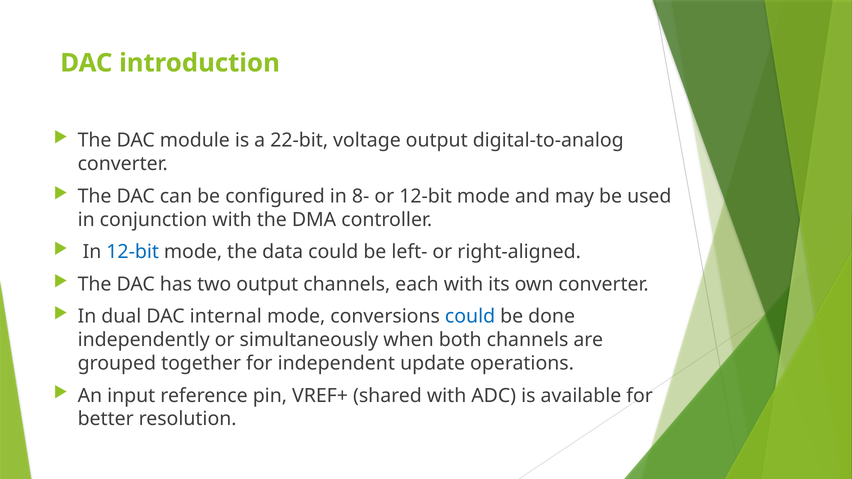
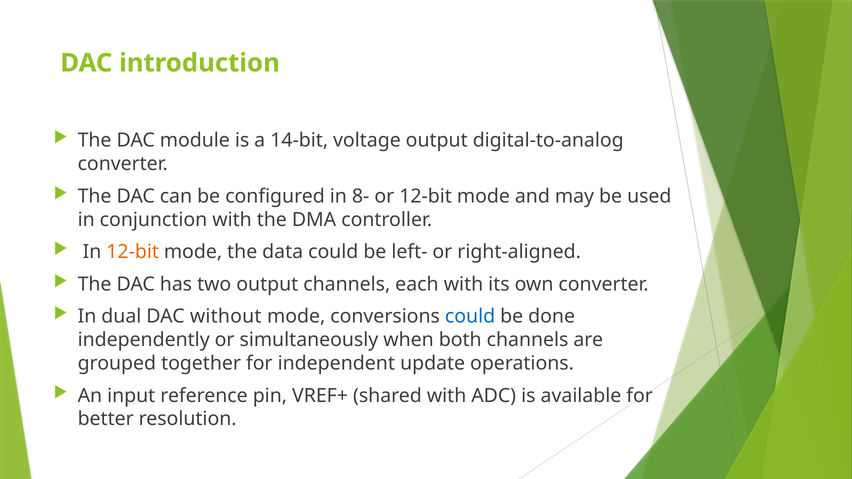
22-bit: 22-bit -> 14-bit
12-bit at (133, 252) colour: blue -> orange
internal: internal -> without
